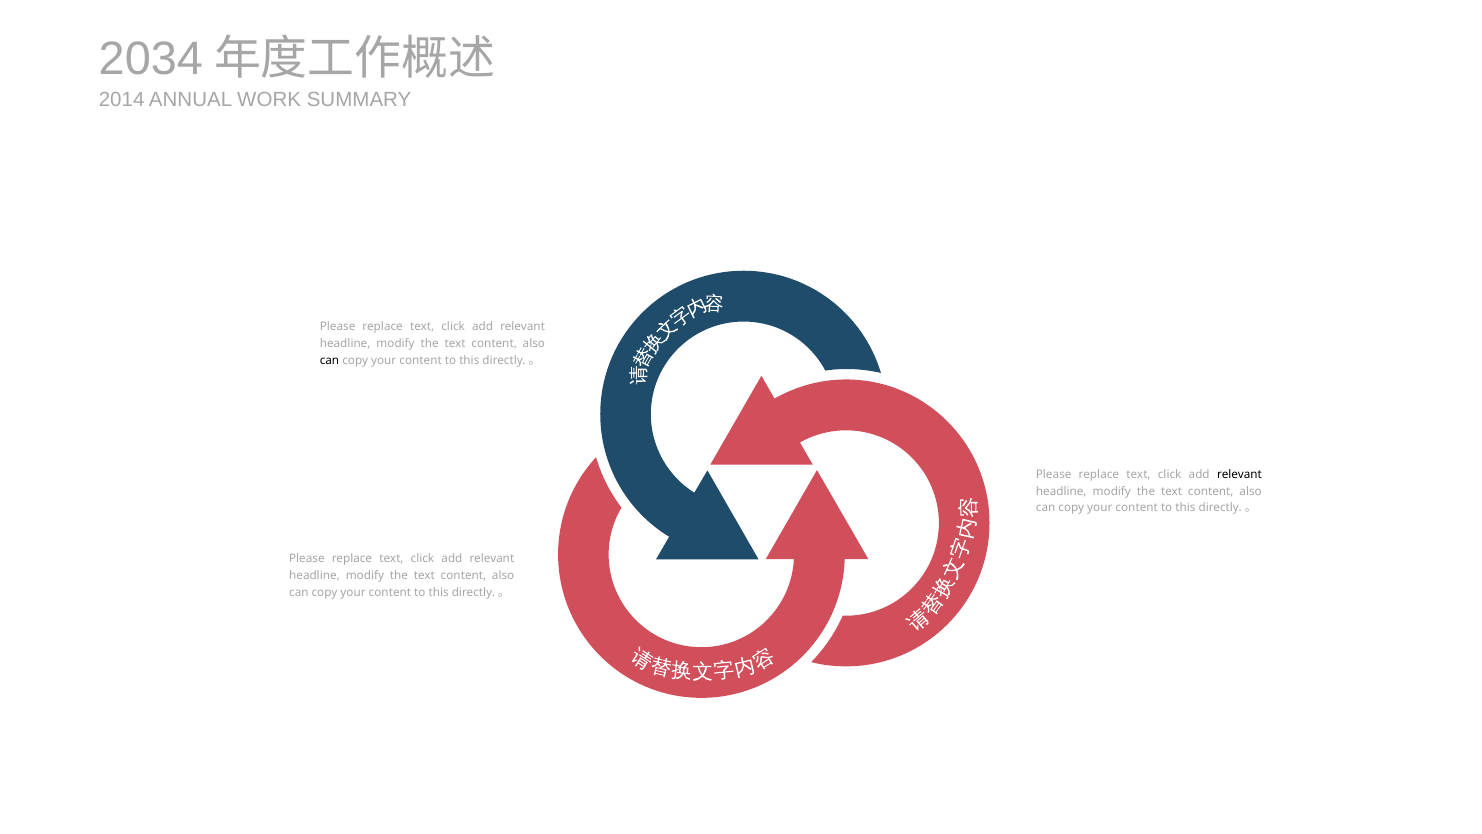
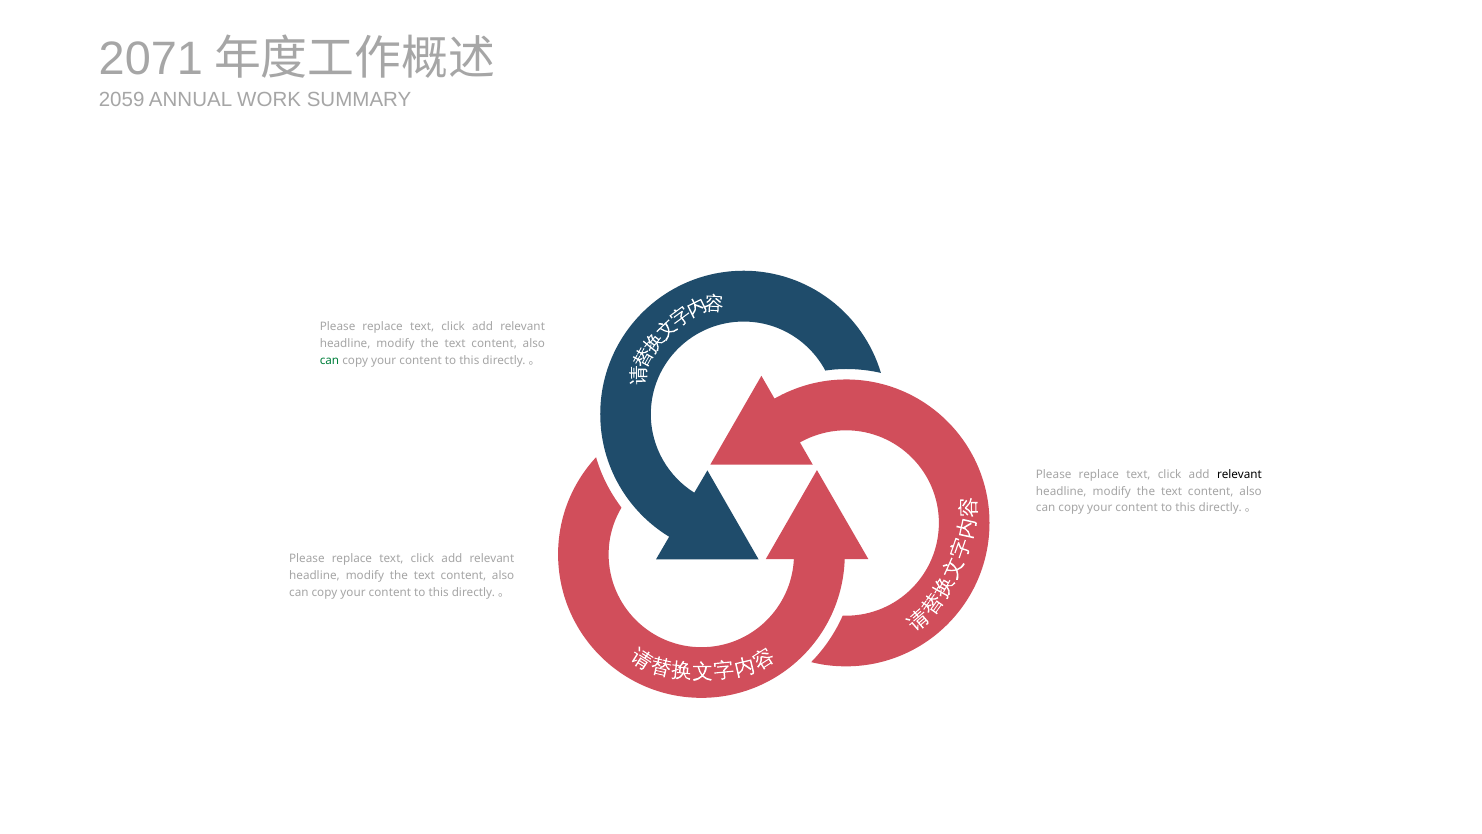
2034: 2034 -> 2071
2014: 2014 -> 2059
can at (330, 360) colour: black -> green
